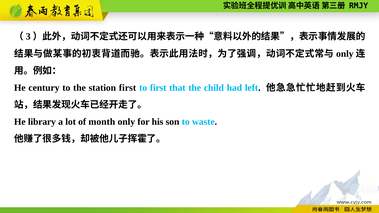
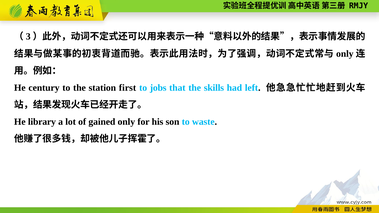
to first: first -> jobs
child: child -> skills
month: month -> gained
